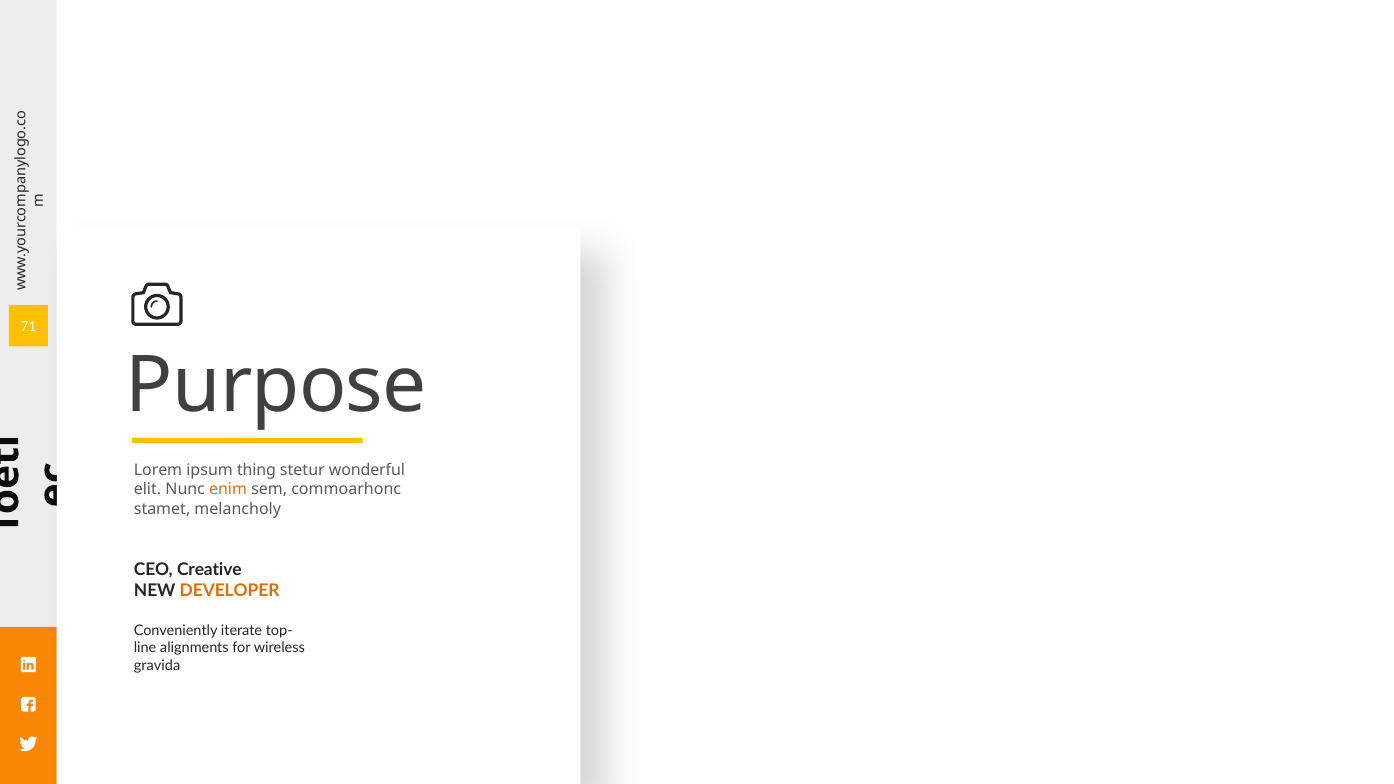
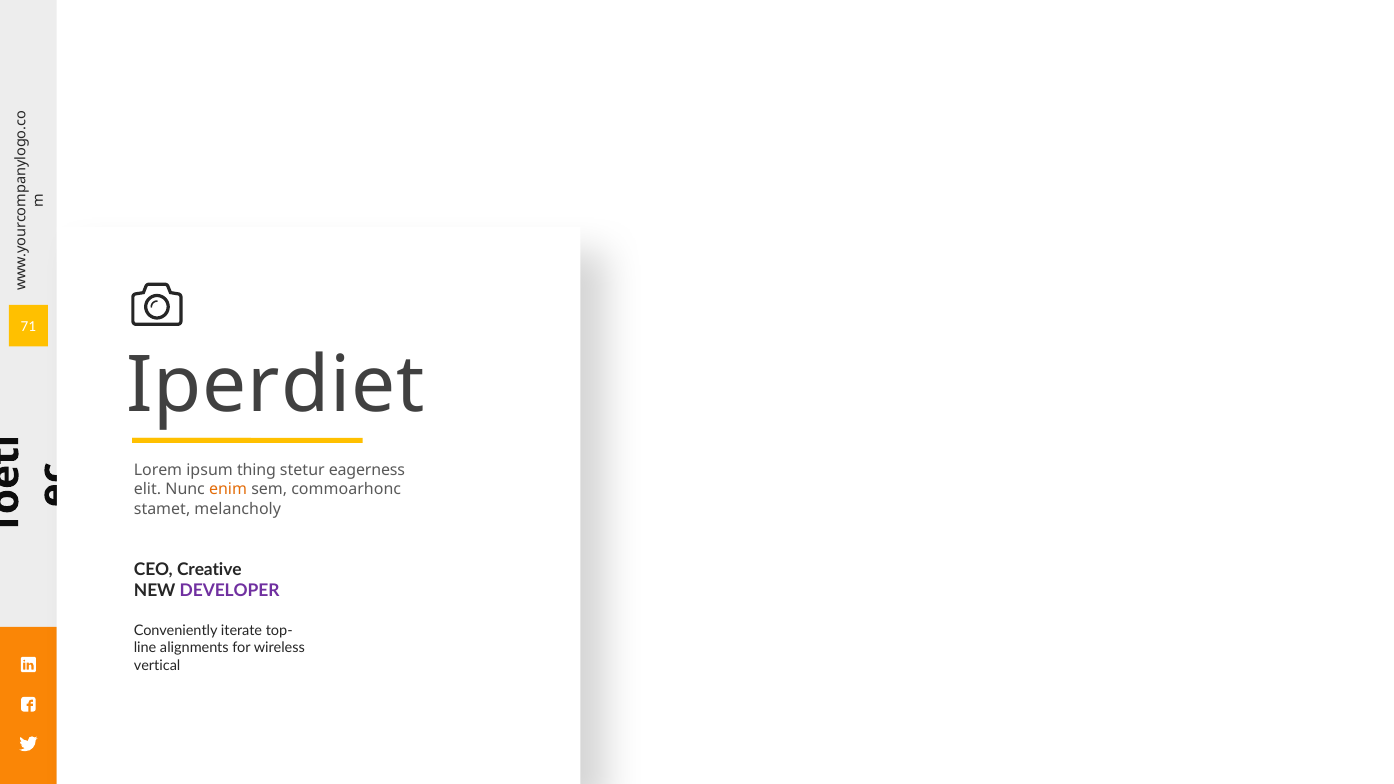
Purpose: Purpose -> Iperdiet
wonderful: wonderful -> eagerness
DEVELOPER colour: orange -> purple
gravida: gravida -> vertical
